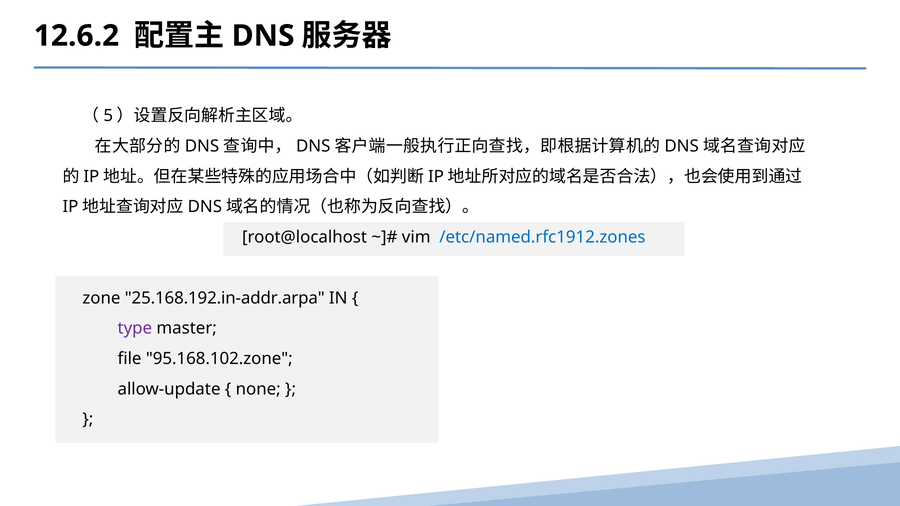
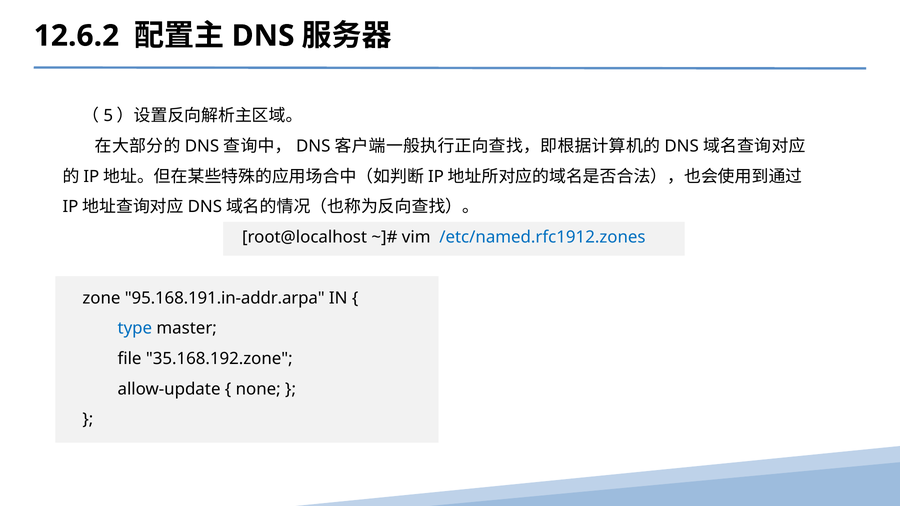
25.168.192.in-addr.arpa: 25.168.192.in-addr.arpa -> 95.168.191.in-addr.arpa
type colour: purple -> blue
95.168.102.zone: 95.168.102.zone -> 35.168.192.zone
